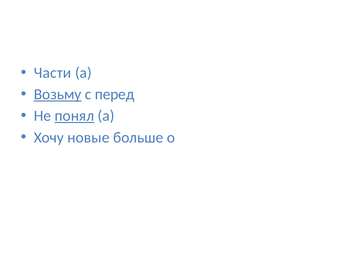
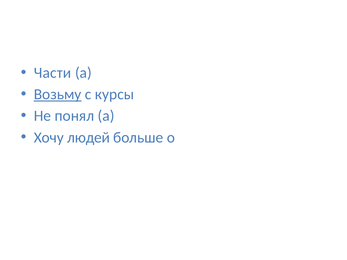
перед: перед -> курсы
понял underline: present -> none
новые: новые -> людей
